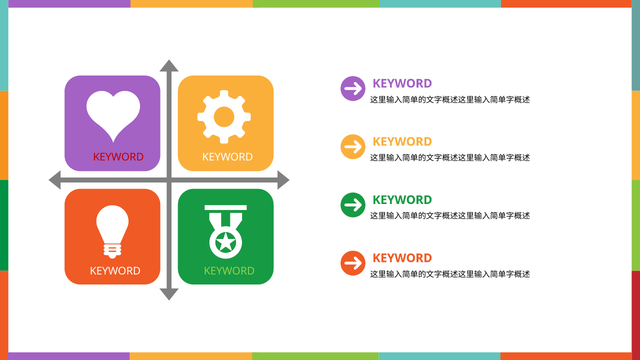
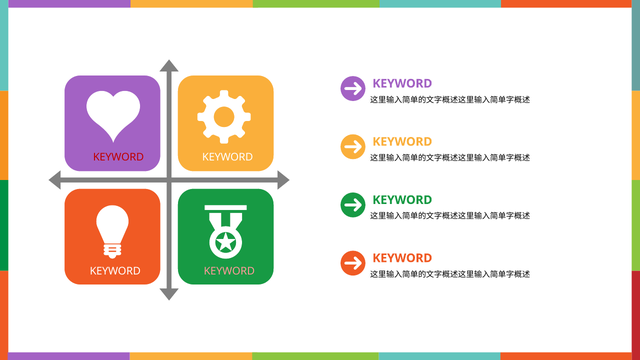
KEYWORD at (229, 271) colour: light green -> pink
